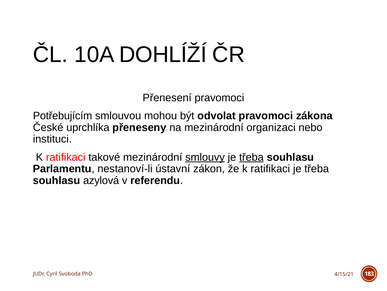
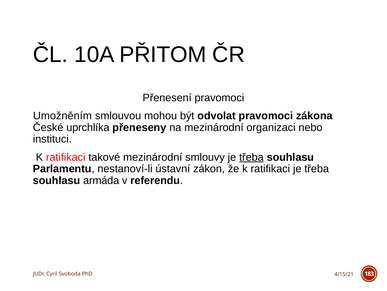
DOHLÍŽÍ: DOHLÍŽÍ -> PŘITOM
Potřebujícím: Potřebujícím -> Umožněním
smlouvy underline: present -> none
azylová: azylová -> armáda
